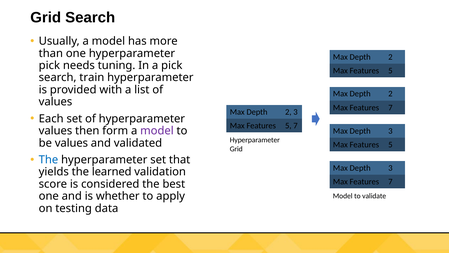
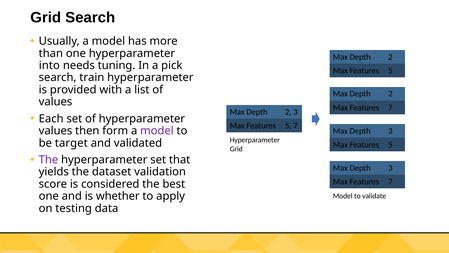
pick at (49, 65): pick -> into
be values: values -> target
The at (48, 160) colour: blue -> purple
learned: learned -> dataset
